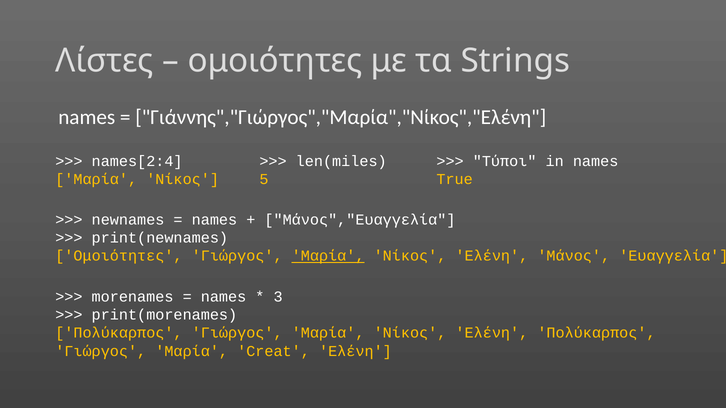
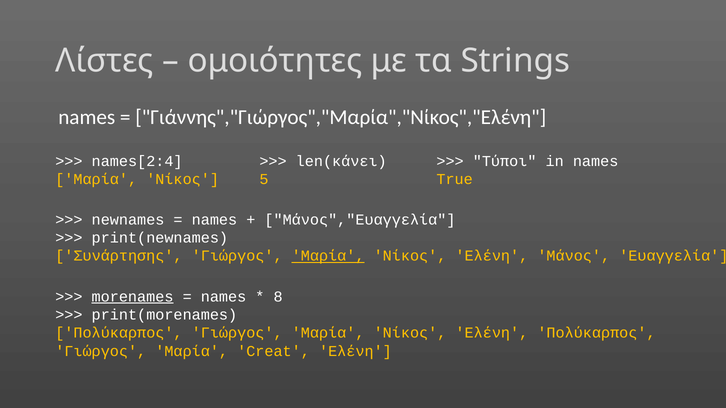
len(miles: len(miles -> len(κάνει
Ομοιότητες at (119, 256): Ομοιότητες -> Συνάρτησης
morenames underline: none -> present
3: 3 -> 8
